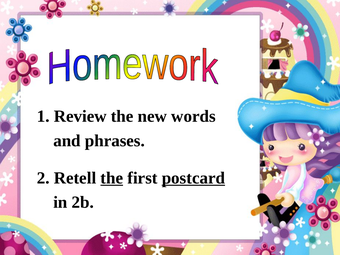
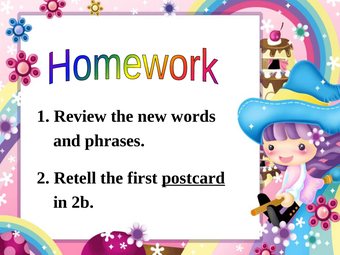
the at (112, 178) underline: present -> none
